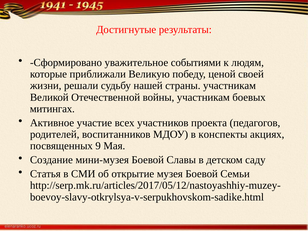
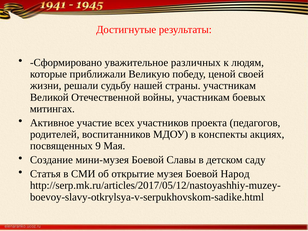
событиями: событиями -> различных
Семьи: Семьи -> Народ
